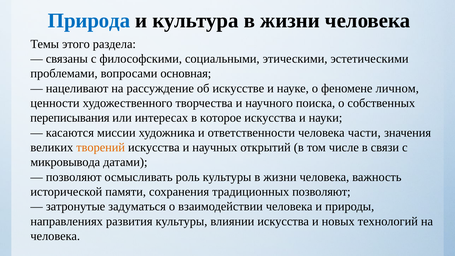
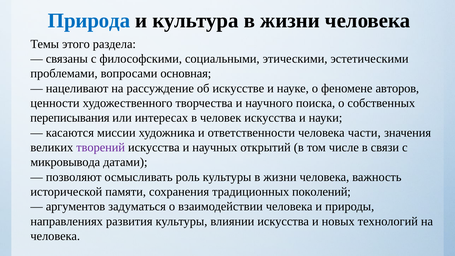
личном: личном -> авторов
которое: которое -> человек
творений colour: orange -> purple
традиционных позволяют: позволяют -> поколений
затронутые: затронутые -> аргументов
